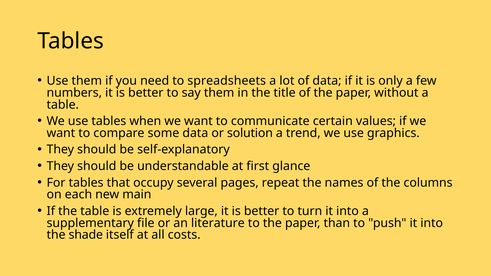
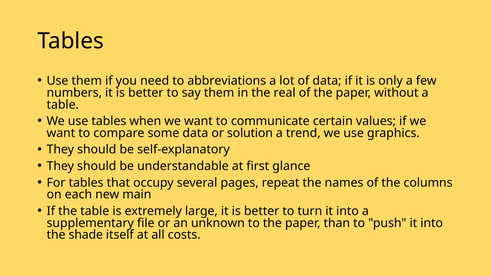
spreadsheets: spreadsheets -> abbreviations
title: title -> real
literature: literature -> unknown
